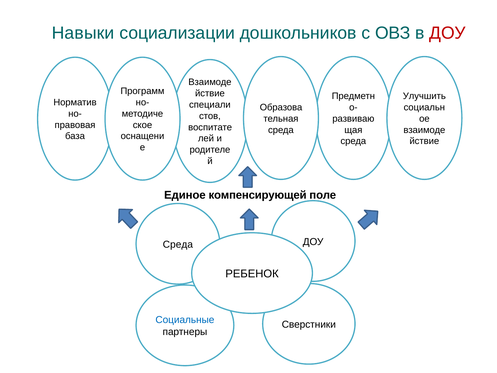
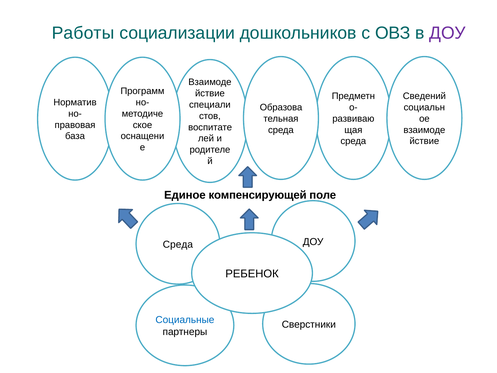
Навыки: Навыки -> Работы
ДОУ at (448, 33) colour: red -> purple
Улучшить: Улучшить -> Сведений
